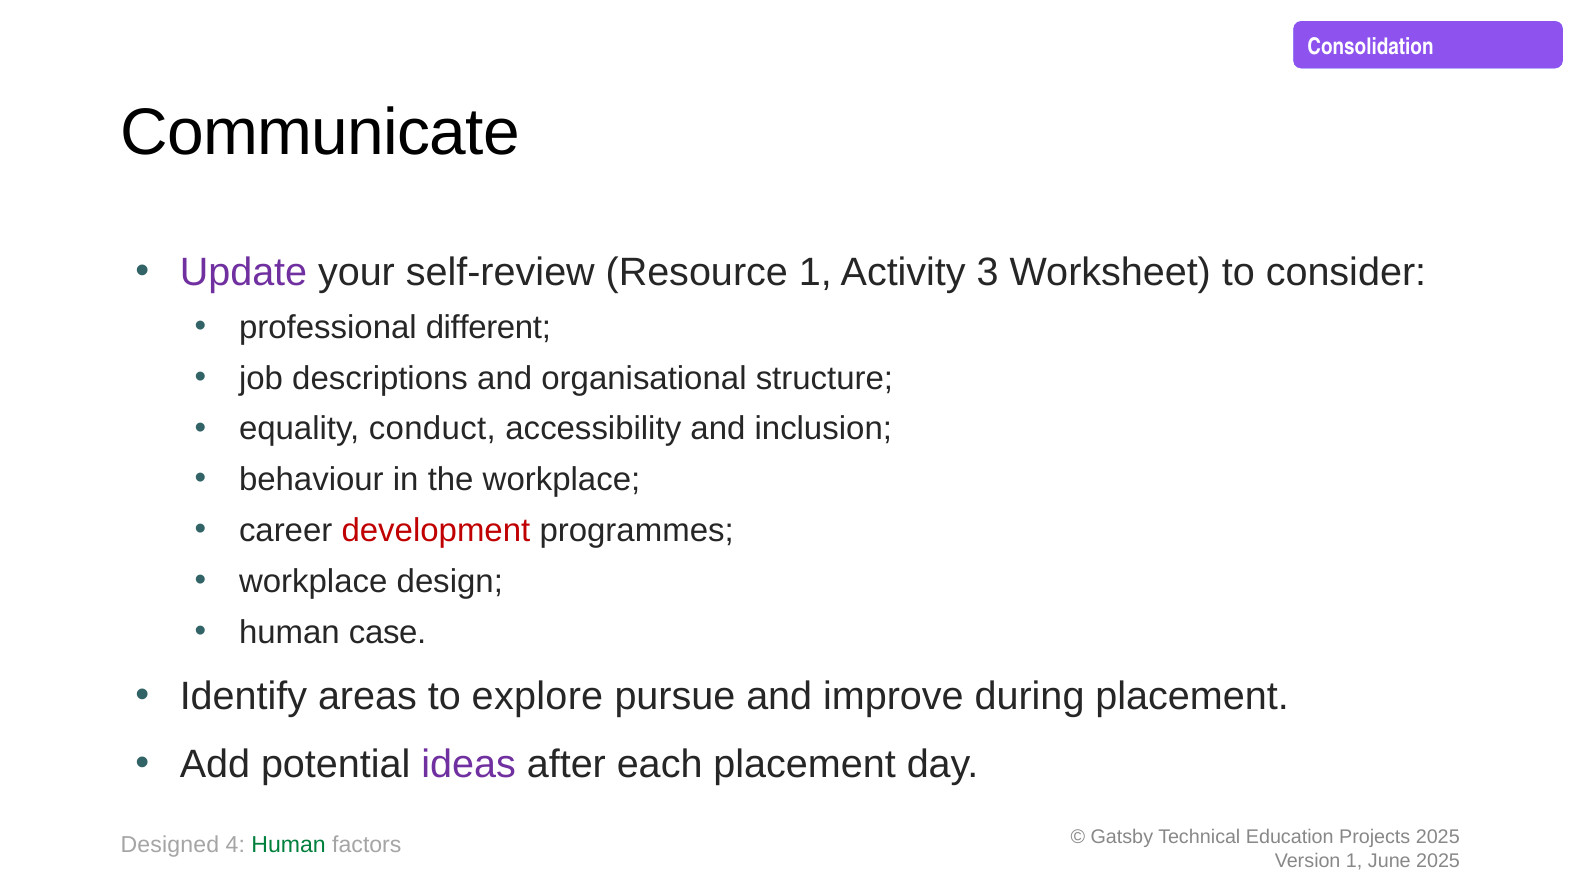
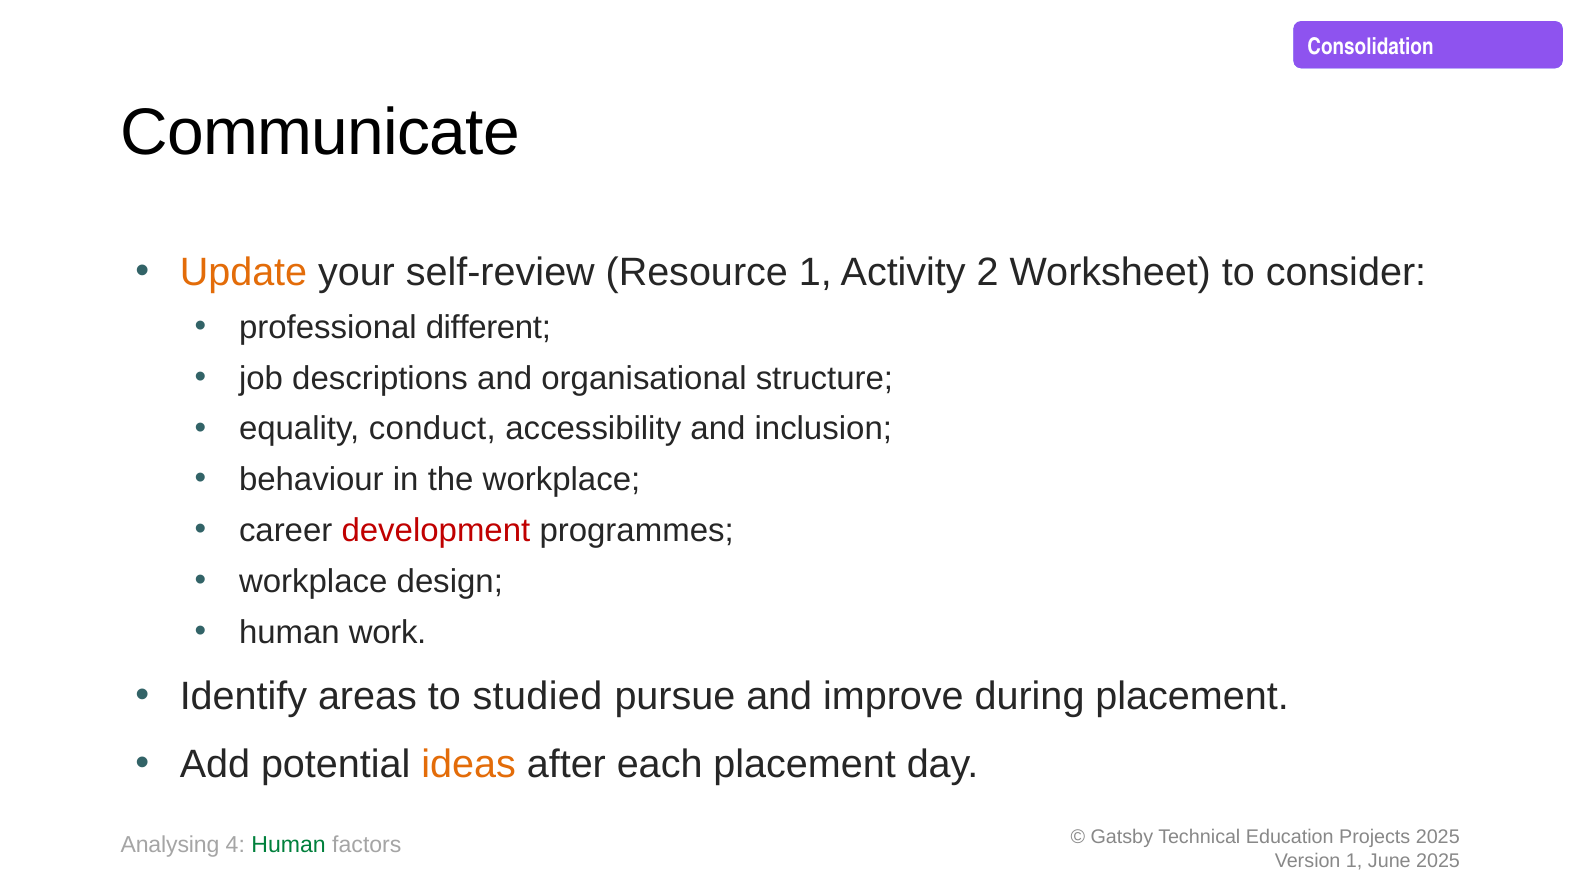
Update colour: purple -> orange
3: 3 -> 2
case: case -> work
explore: explore -> studied
ideas colour: purple -> orange
Designed: Designed -> Analysing
